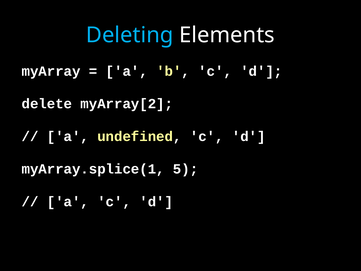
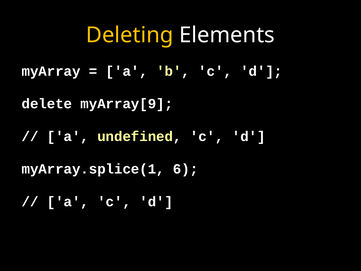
Deleting colour: light blue -> yellow
myArray[2: myArray[2 -> myArray[9
5: 5 -> 6
